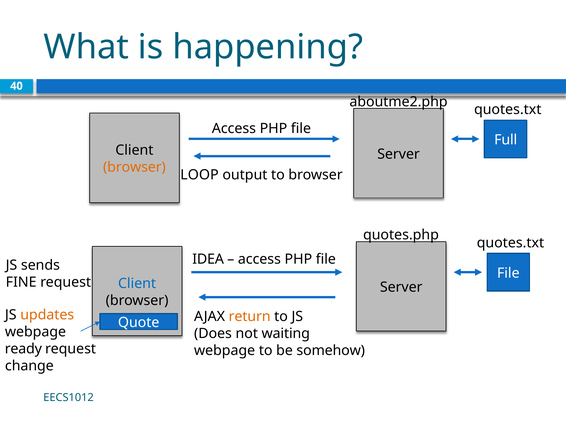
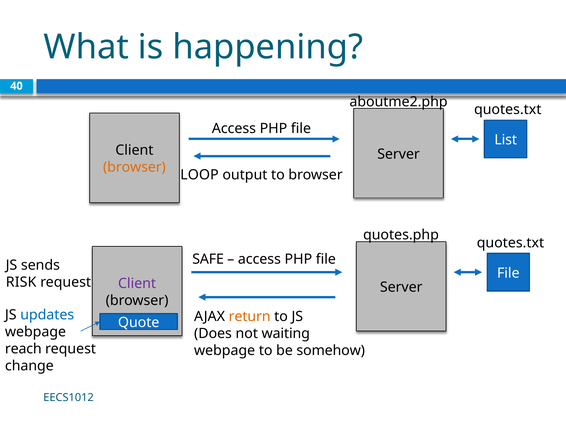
Full: Full -> List
IDEA: IDEA -> SAFE
FINE: FINE -> RISK
Client at (137, 284) colour: blue -> purple
updates colour: orange -> blue
ready: ready -> reach
